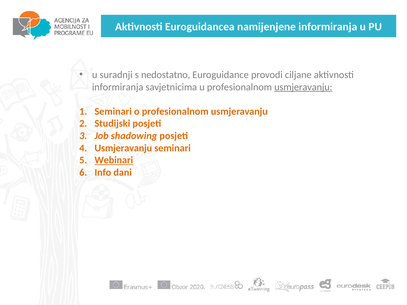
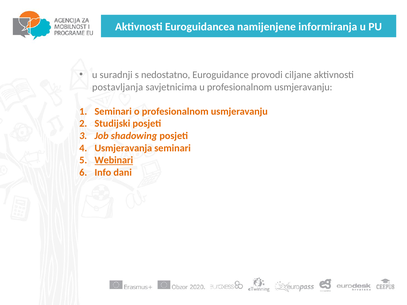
informiranja at (118, 87): informiranja -> postavljanja
usmjeravanju at (303, 87) underline: present -> none
Usmjeravanju at (123, 148): Usmjeravanju -> Usmjeravanja
